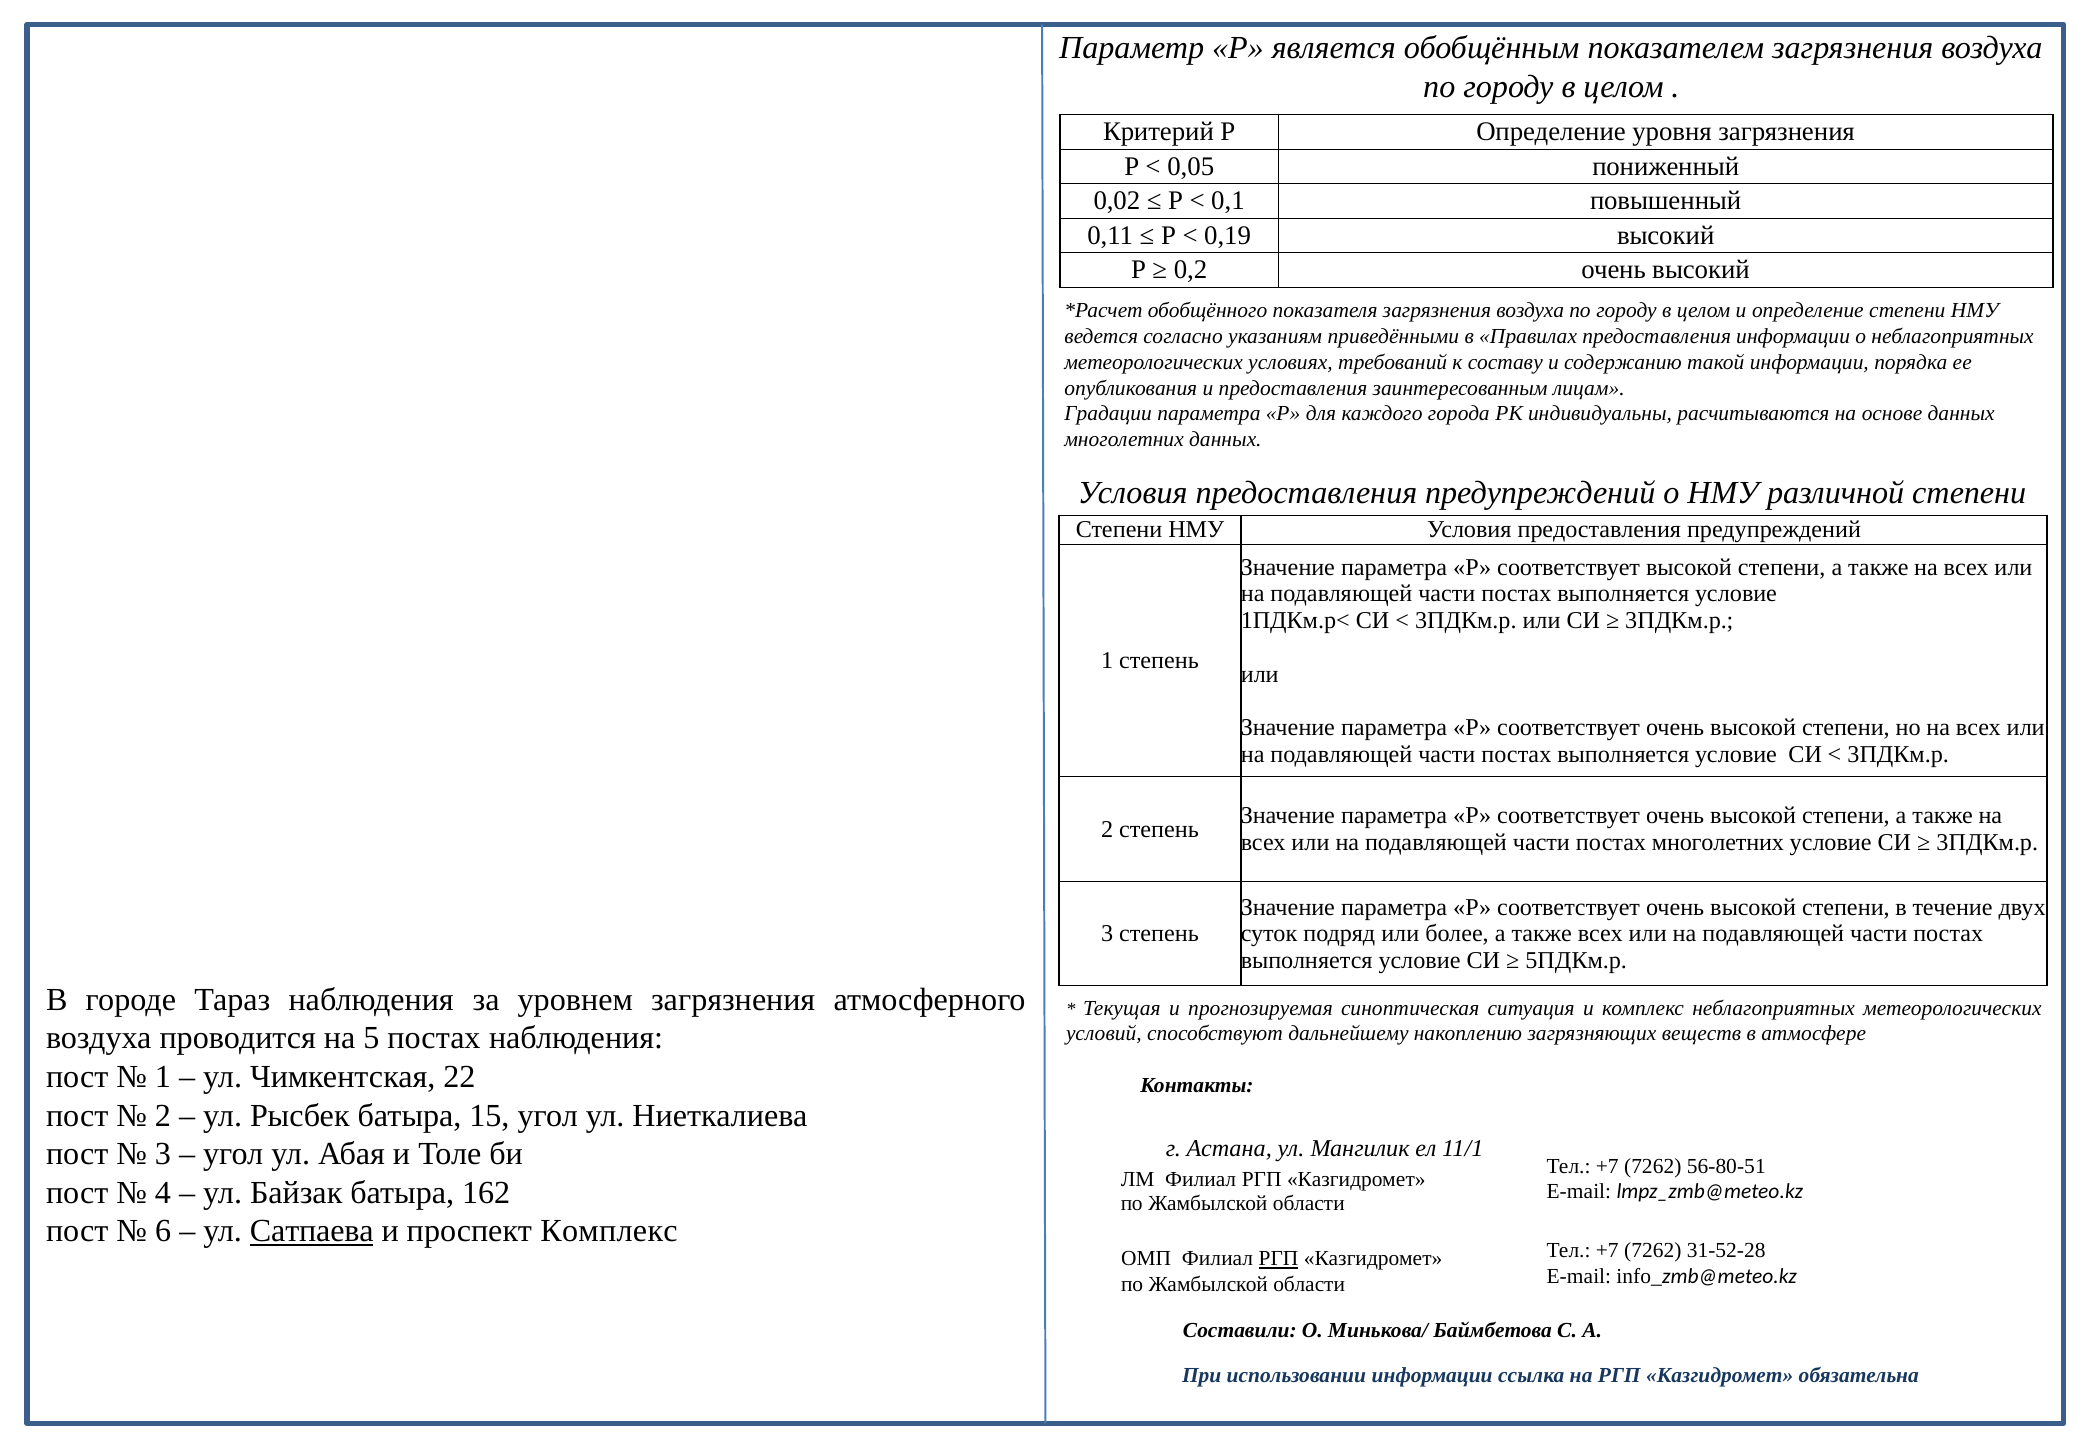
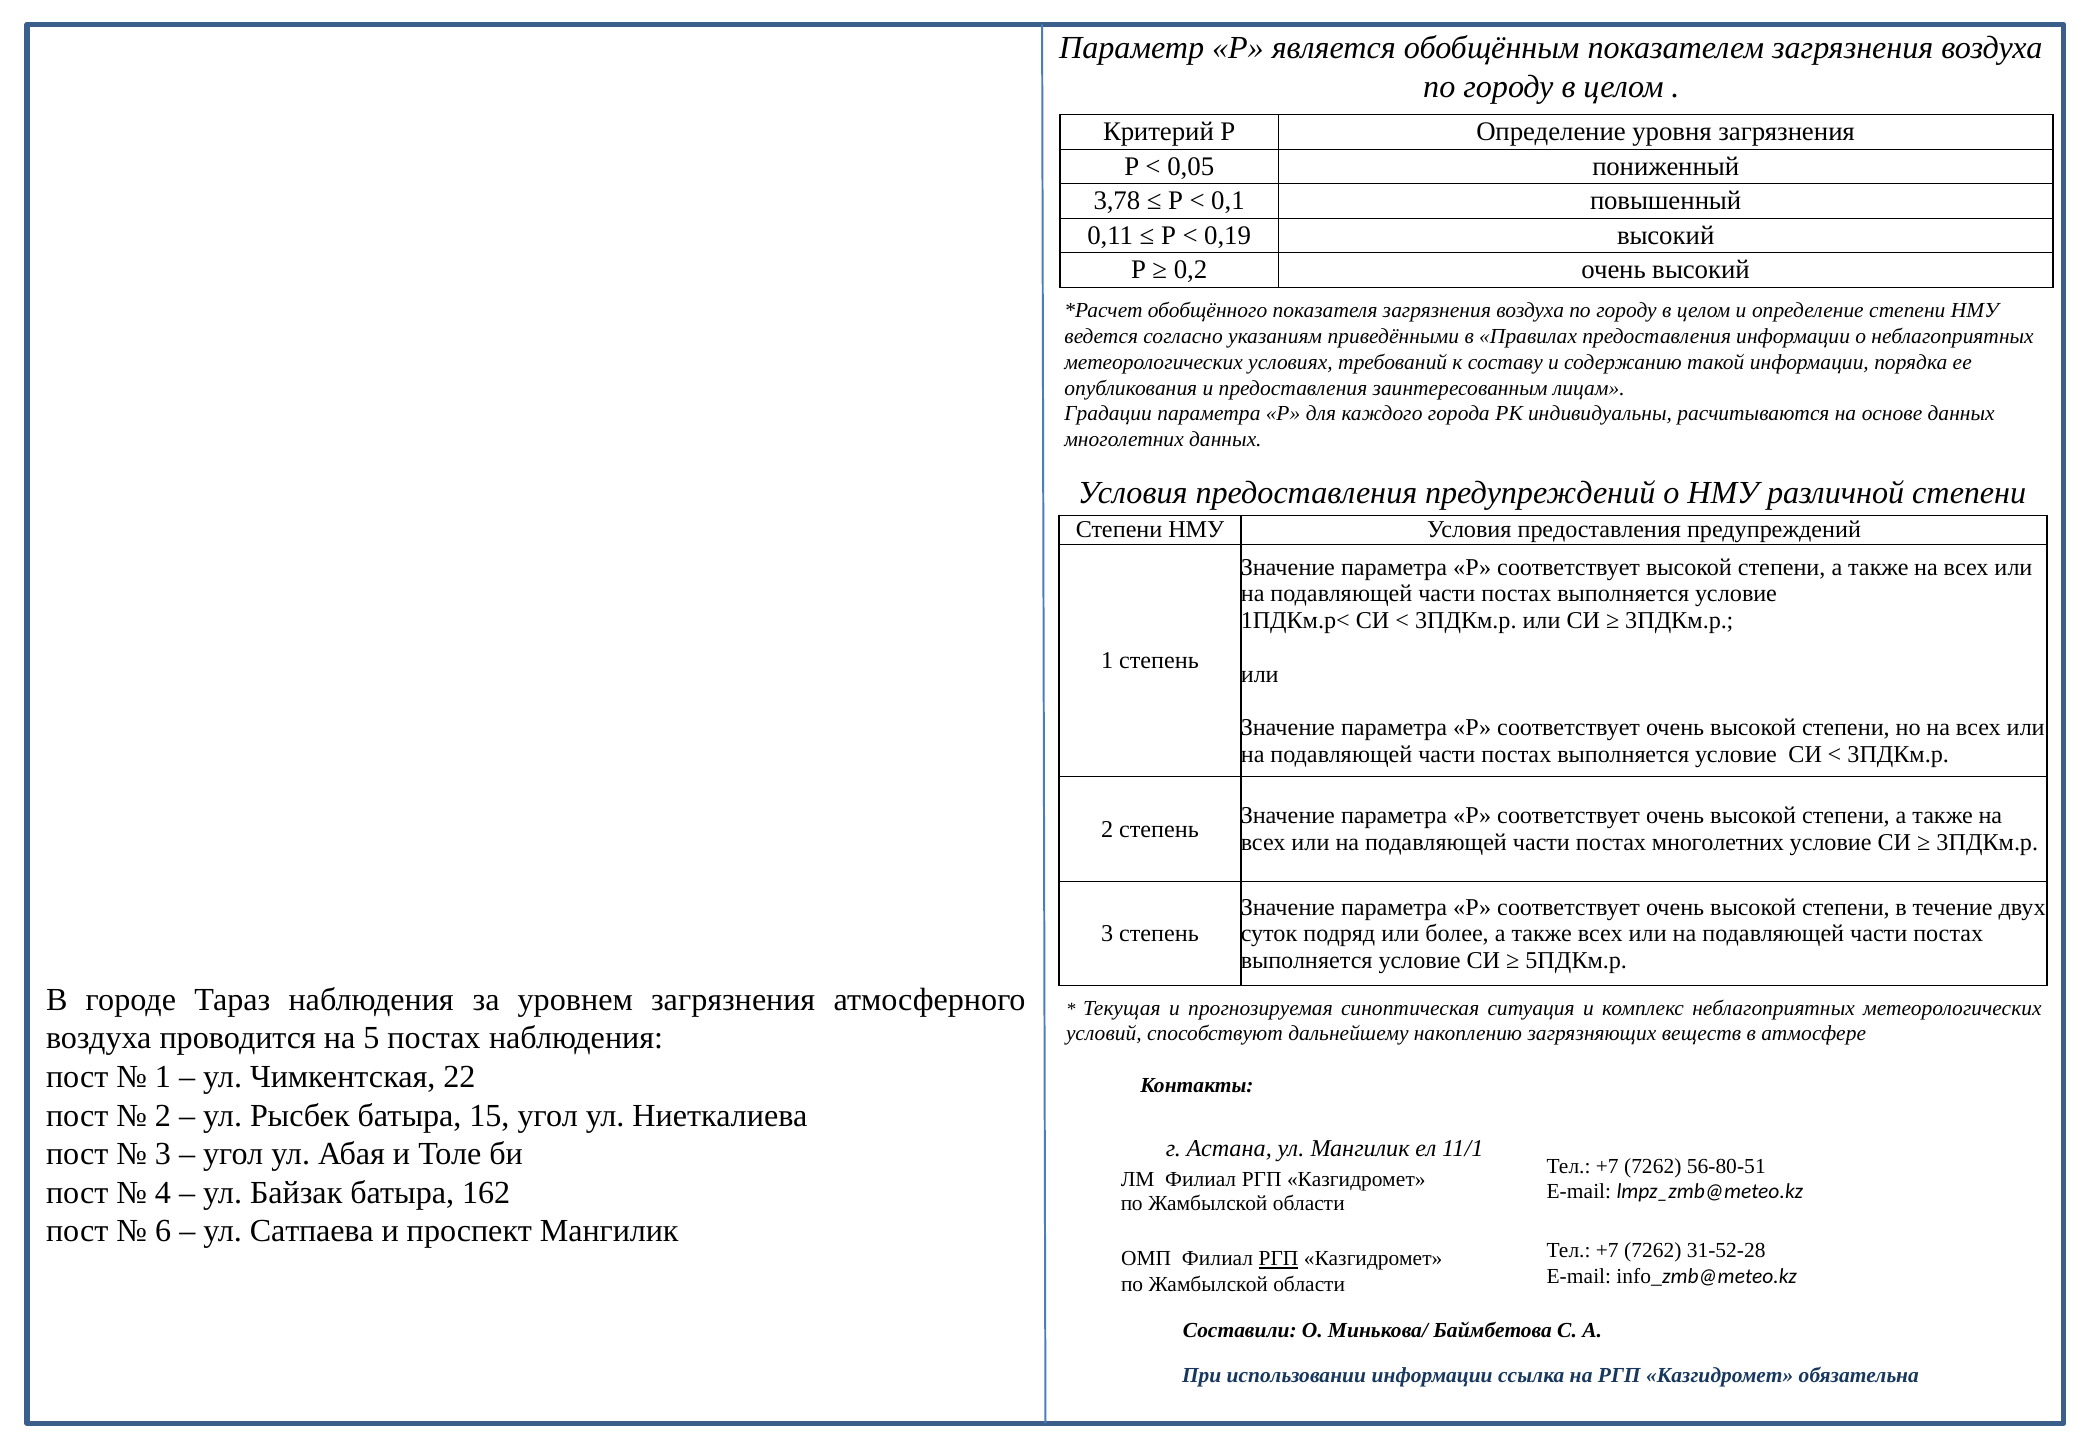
0,02: 0,02 -> 3,78
Сатпаева underline: present -> none
проспект Комплекс: Комплекс -> Мангилик
